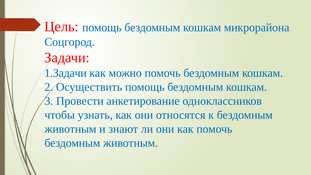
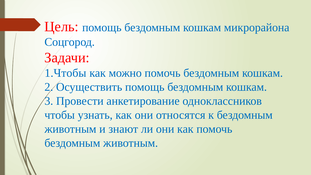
1.Задачи: 1.Задачи -> 1.Чтобы
